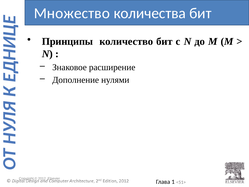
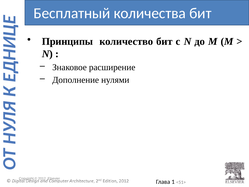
Множество: Множество -> Бесплатный
